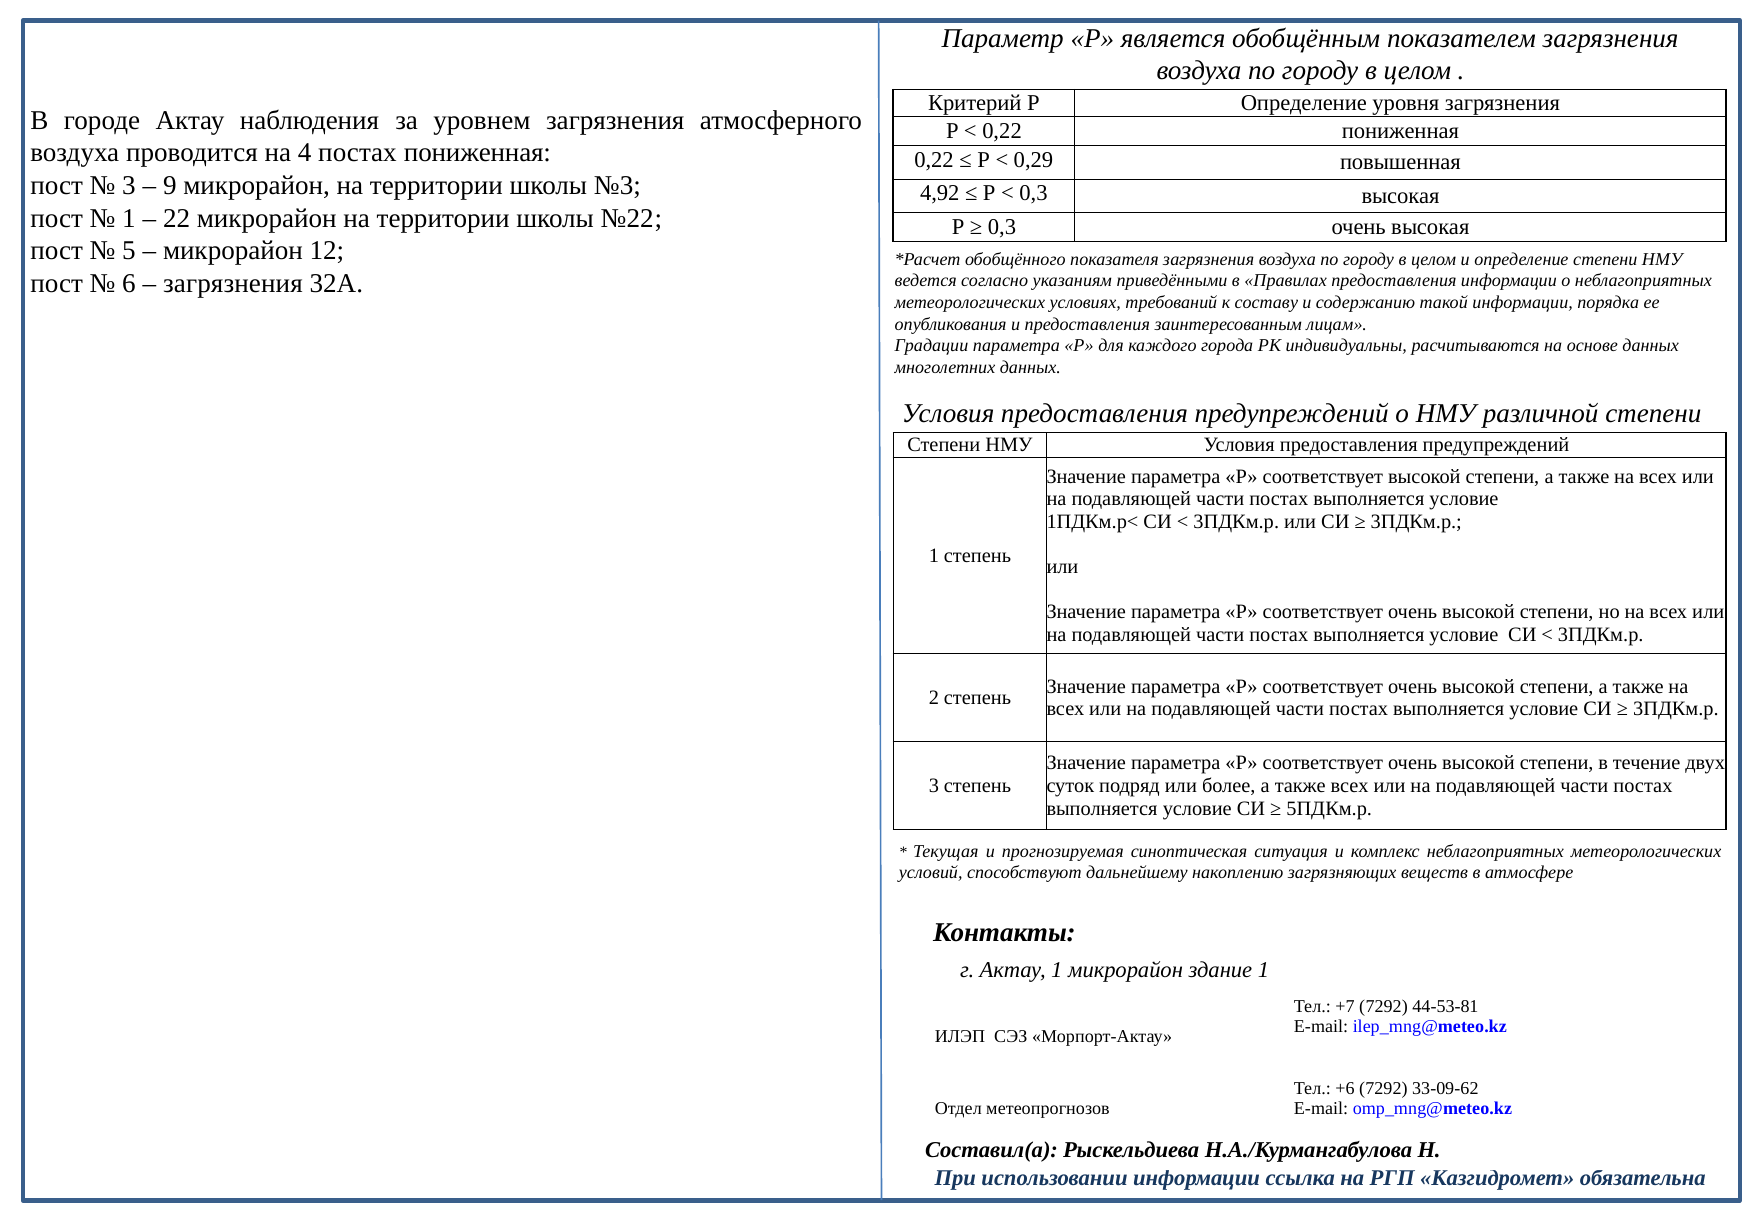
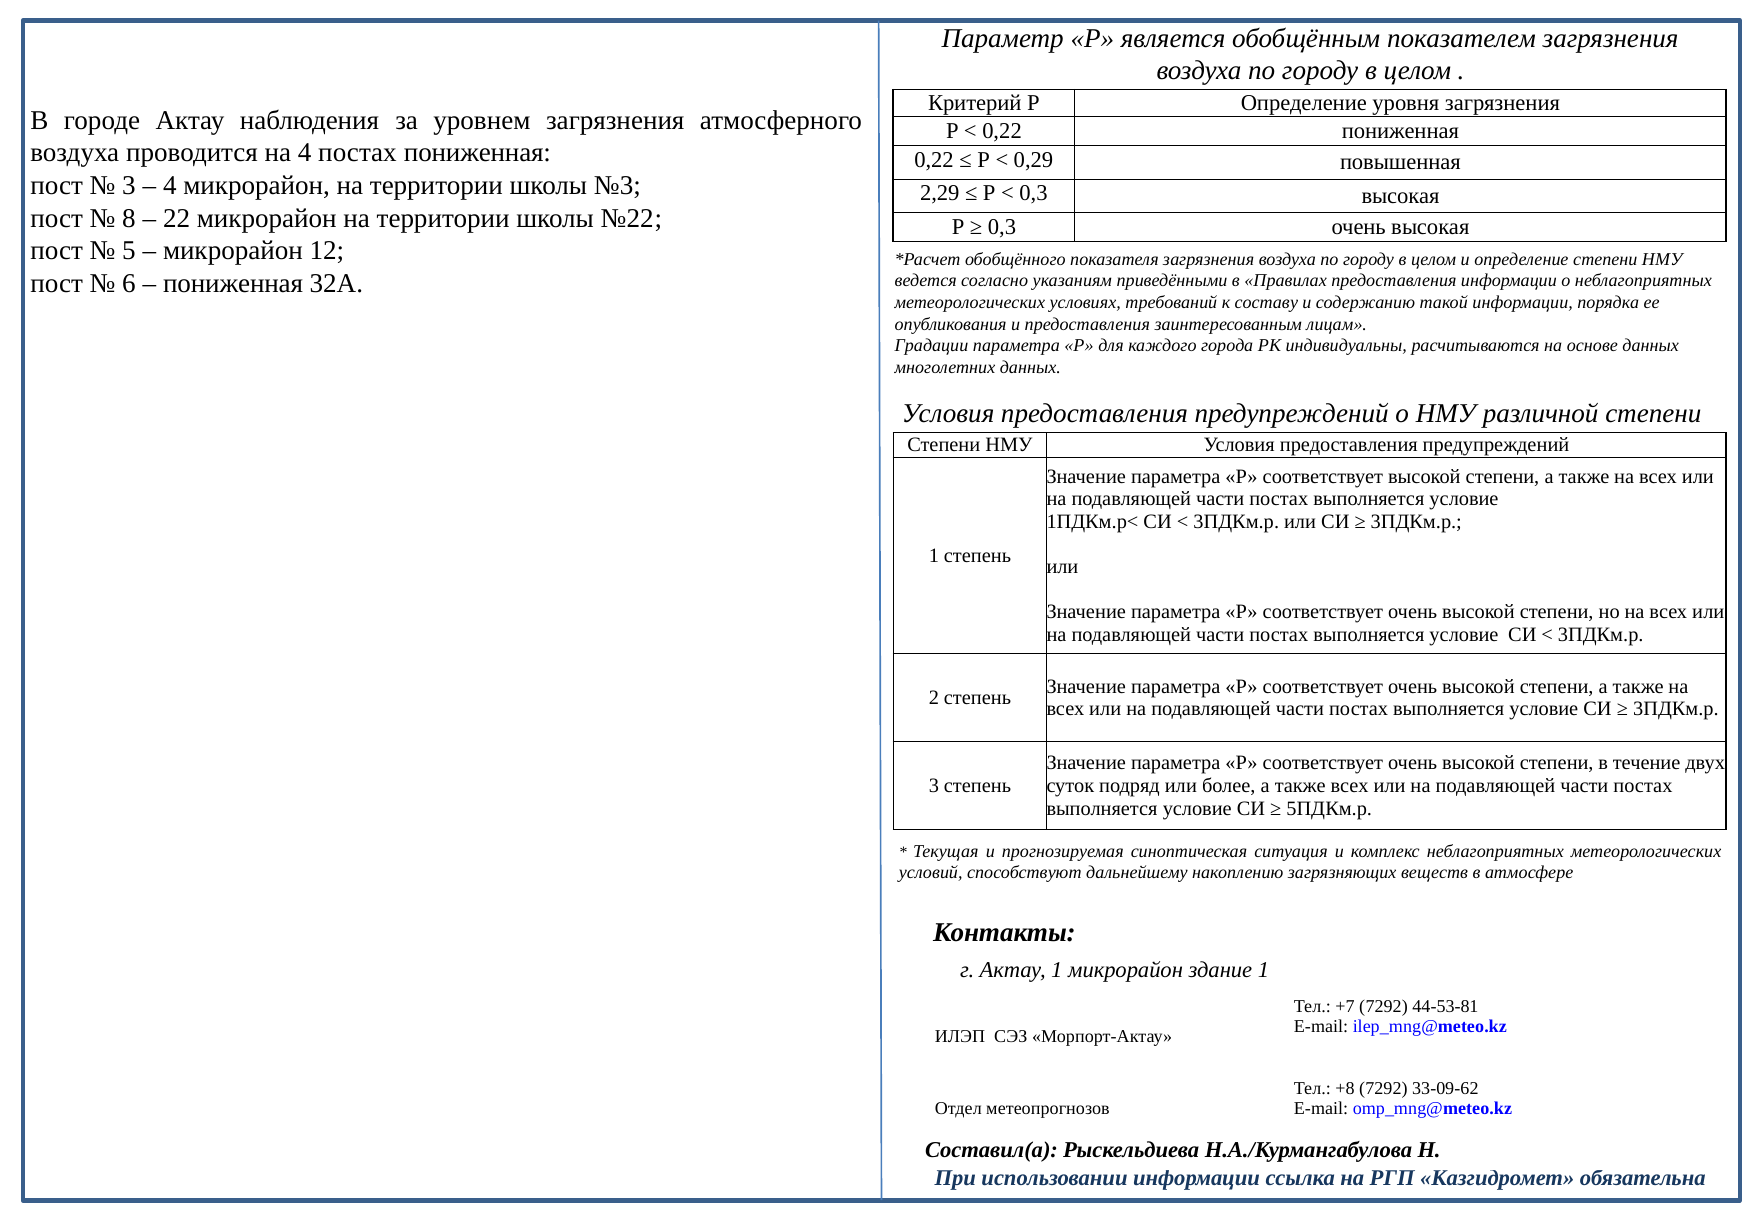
9 at (170, 185): 9 -> 4
4,92: 4,92 -> 2,29
1 at (129, 218): 1 -> 8
загрязнения at (233, 283): загрязнения -> пониженная
+6: +6 -> +8
